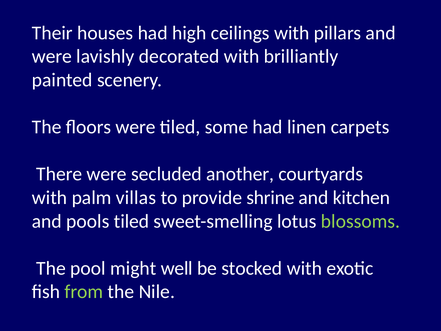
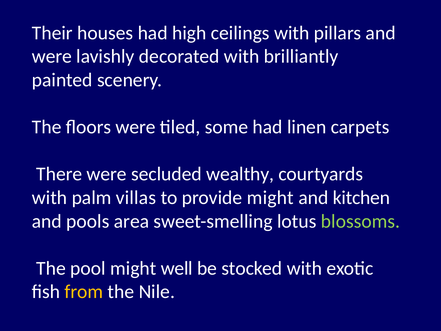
another: another -> wealthy
provide shrine: shrine -> might
pools tiled: tiled -> area
from colour: light green -> yellow
